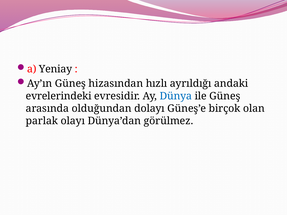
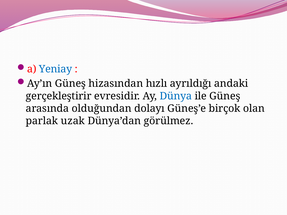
Yeniay colour: black -> blue
evrelerindeki: evrelerindeki -> gerçekleştirir
olayı: olayı -> uzak
